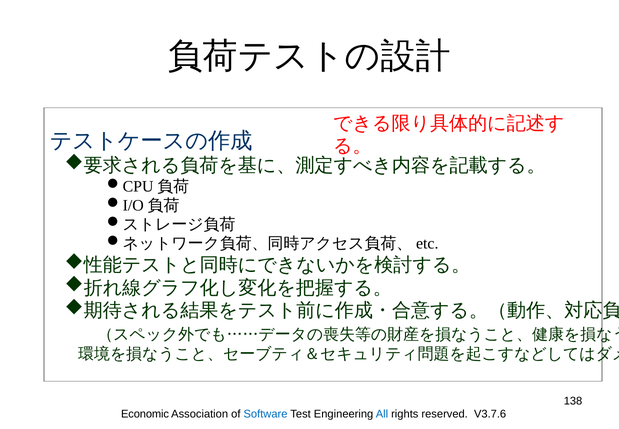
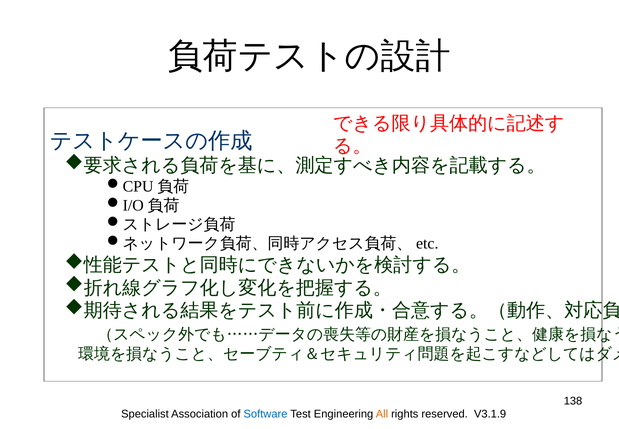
Economic: Economic -> Specialist
All colour: blue -> orange
V3.7.6: V3.7.6 -> V3.1.9
